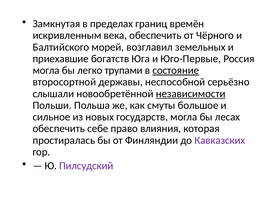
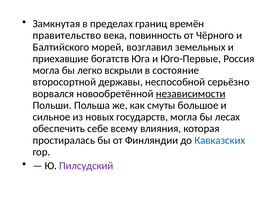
искривленным: искривленным -> правительство
века обеспечить: обеспечить -> повинность
трупами: трупами -> вскрыли
состояние underline: present -> none
слышали: слышали -> ворвался
право: право -> всему
Кавказских colour: purple -> blue
